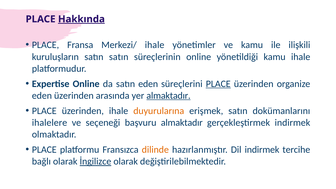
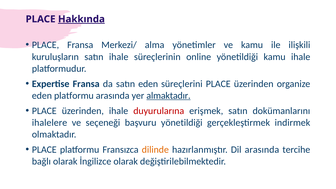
Merkezi/ ihale: ihale -> alma
satın satın: satın -> ihale
Expertise Online: Online -> Fransa
PLACE at (218, 84) underline: present -> none
eden üzerinden: üzerinden -> platformu
duyurularına colour: orange -> red
başvuru almaktadır: almaktadır -> yönetildiği
Dil indirmek: indirmek -> arasında
İngilizce underline: present -> none
